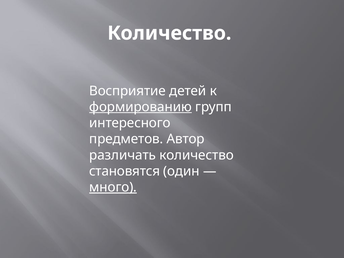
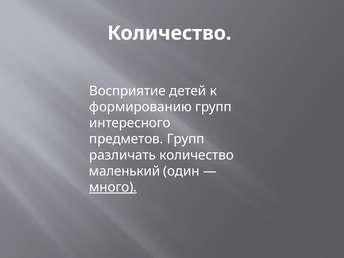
формированию underline: present -> none
предметов Автор: Автор -> Групп
становятся: становятся -> маленький
